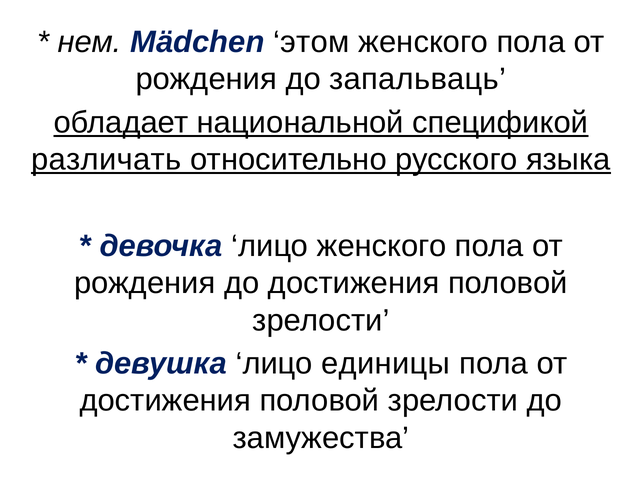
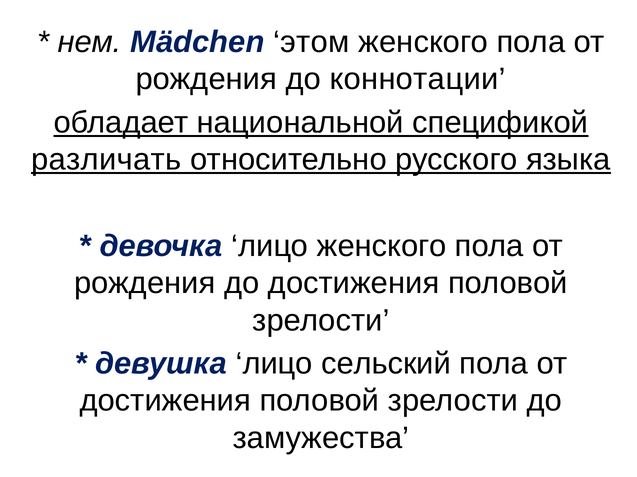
запальваць: запальваць -> коннотации
единицы: единицы -> сельский
